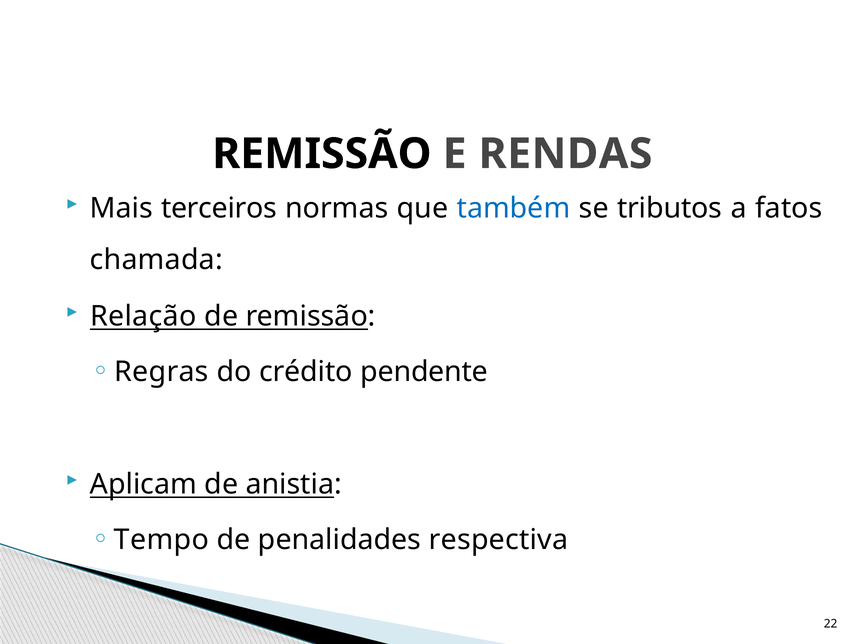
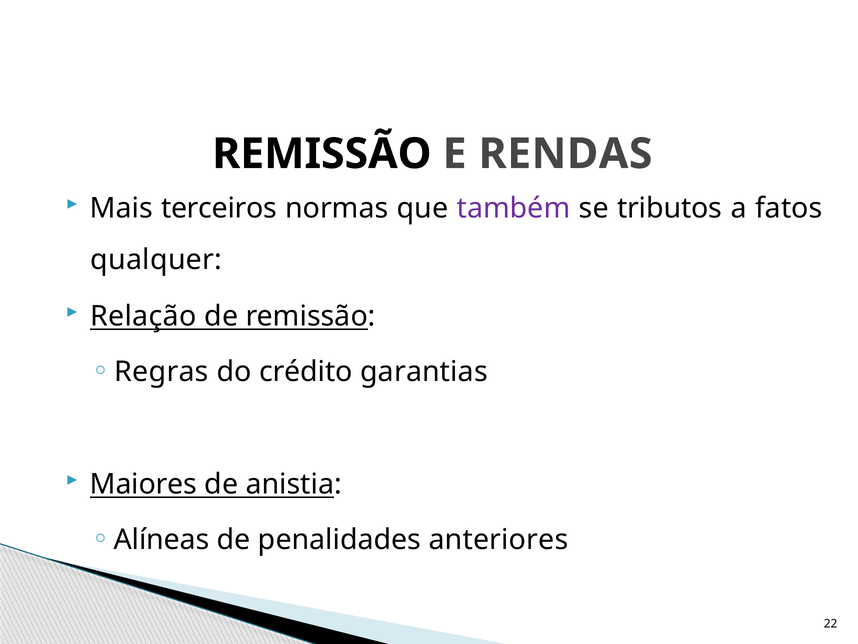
também colour: blue -> purple
chamada: chamada -> qualquer
pendente: pendente -> garantias
Aplicam: Aplicam -> Maiores
Tempo: Tempo -> Alíneas
respectiva: respectiva -> anteriores
